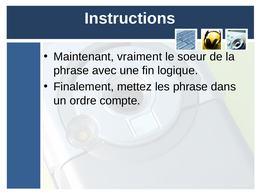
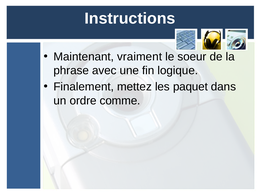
les phrase: phrase -> paquet
compte: compte -> comme
